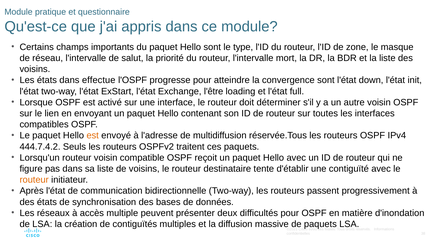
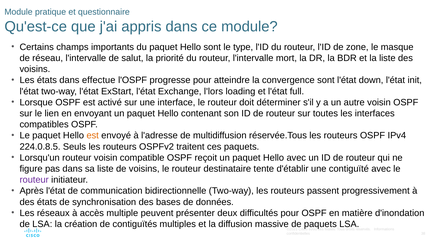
l'être: l'être -> l'lors
444.7.4.2: 444.7.4.2 -> 224.0.8.5
routeur at (34, 180) colour: orange -> purple
